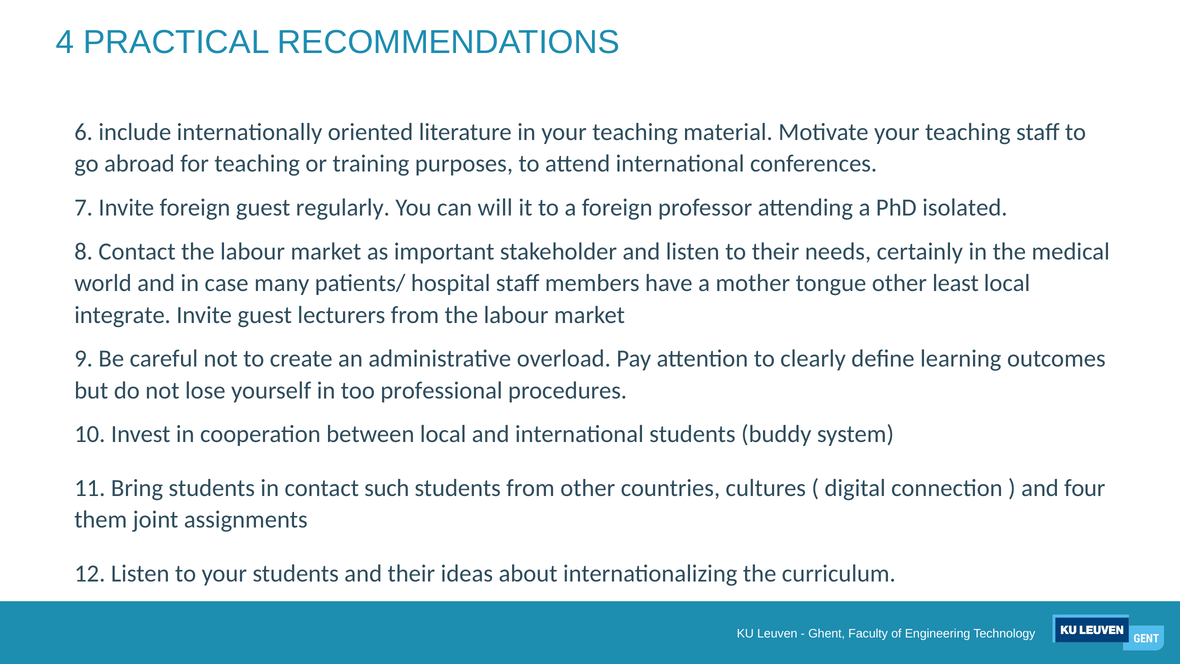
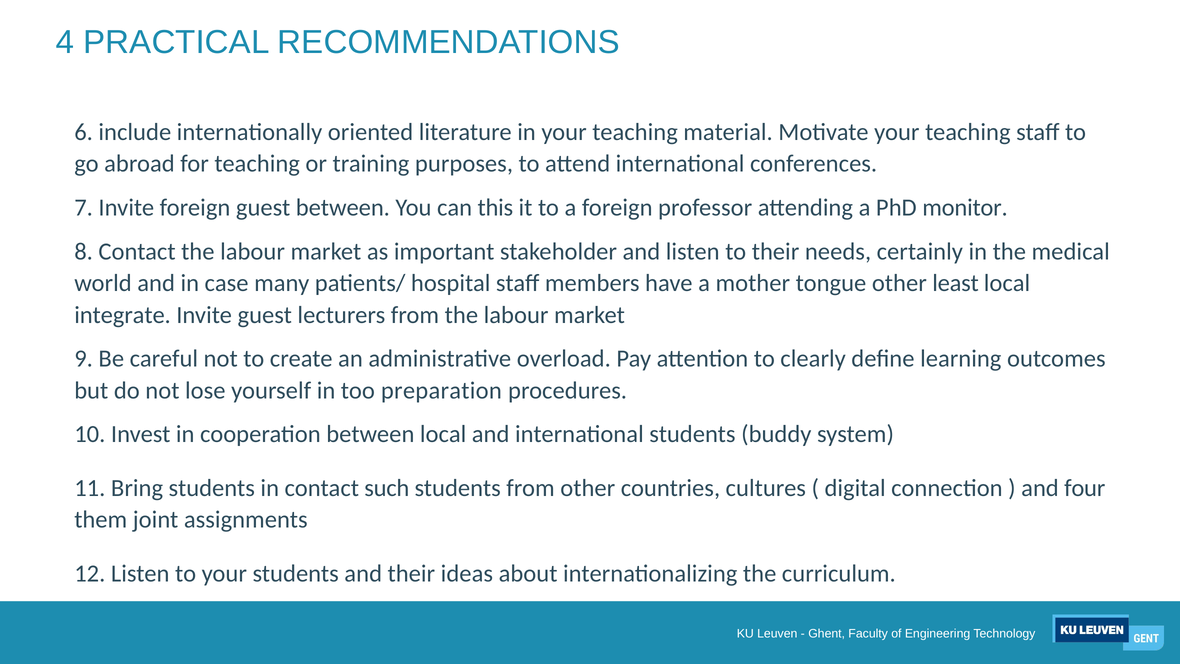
guest regularly: regularly -> between
will: will -> this
isolated: isolated -> monitor
professional: professional -> preparation
